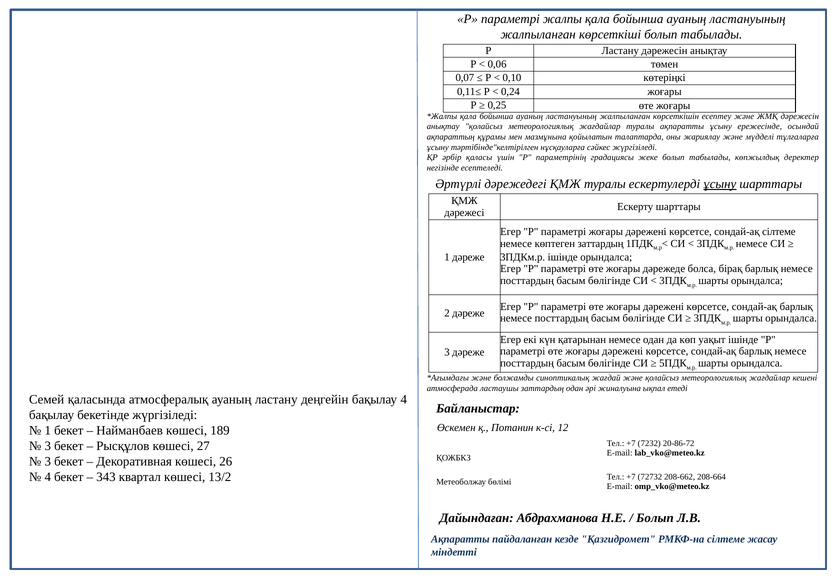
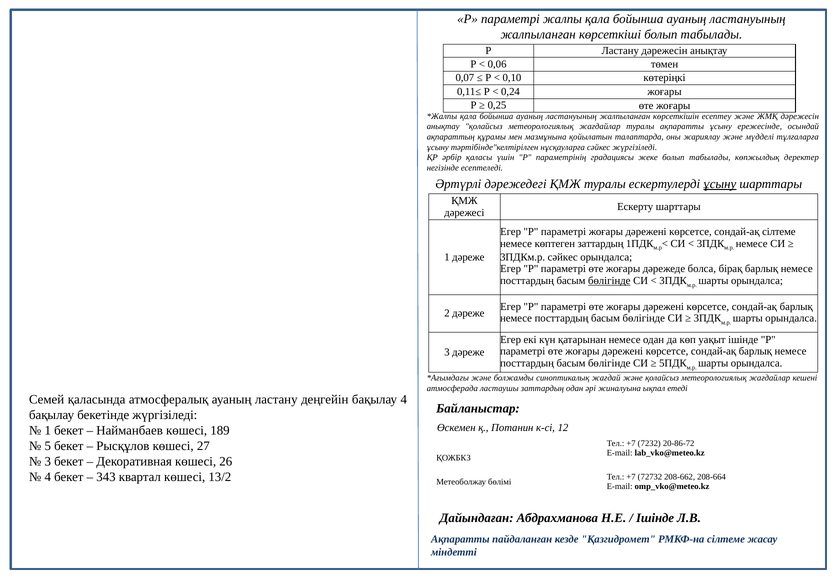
3ПДКм.р ішінде: ішінде -> сәйкес
бөлігінде at (609, 281) underline: none -> present
3 at (48, 446): 3 -> 5
Болып at (655, 519): Болып -> Ішінде
